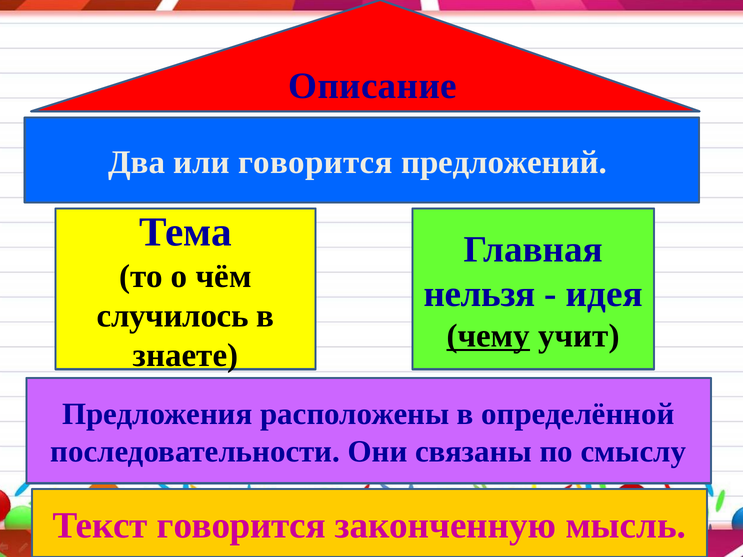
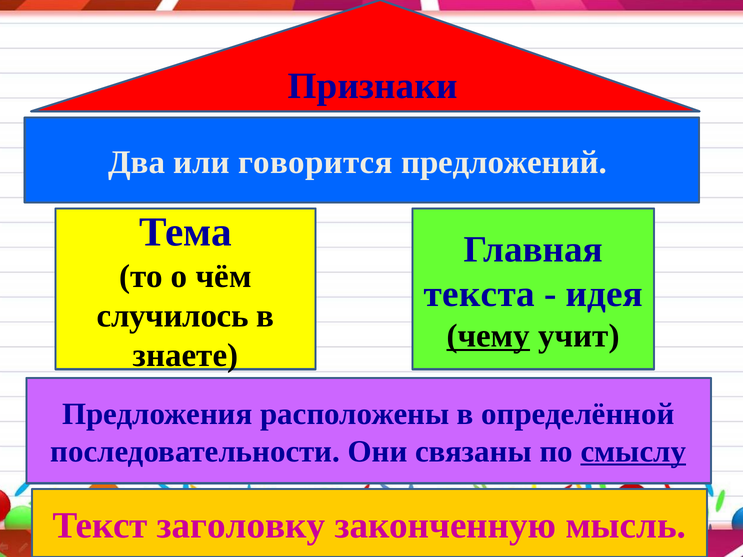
Описание: Описание -> Признаки
нельзя: нельзя -> текста
смыслу underline: none -> present
Текст говорится: говорится -> заголовку
